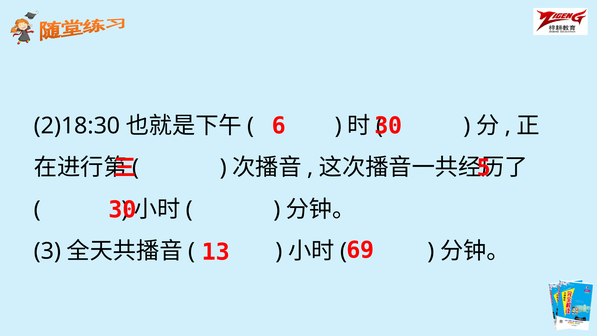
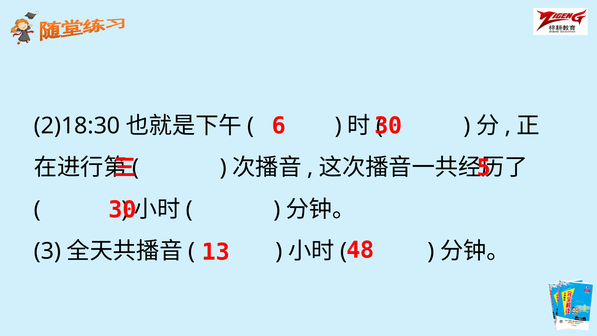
69: 69 -> 48
